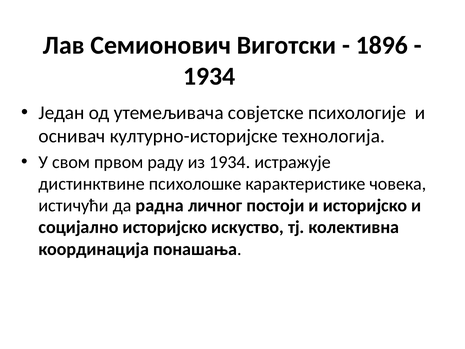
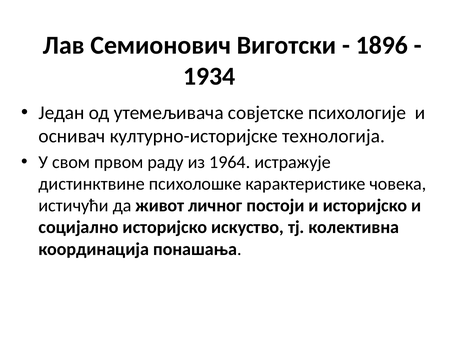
из 1934: 1934 -> 1964
радна: радна -> живот
